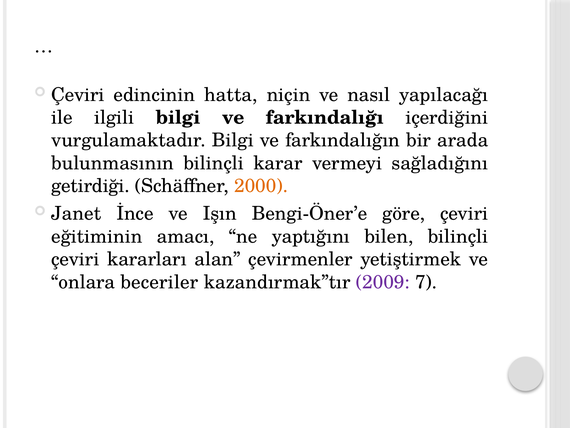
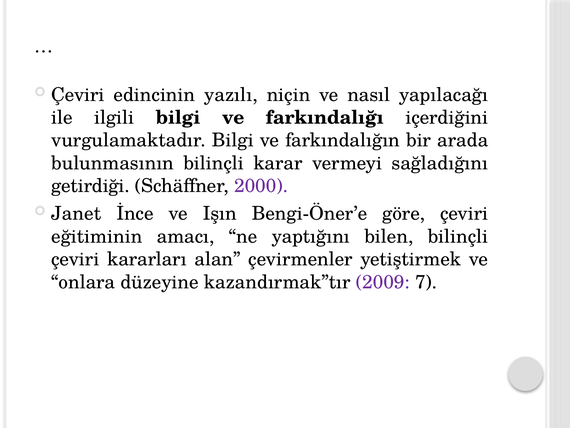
hatta: hatta -> yazılı
2000 colour: orange -> purple
beceriler: beceriler -> düzeyine
